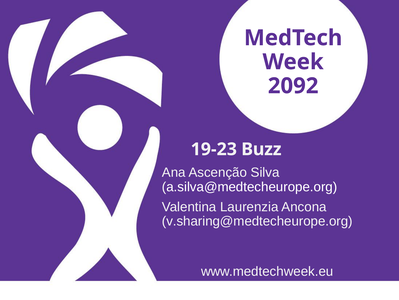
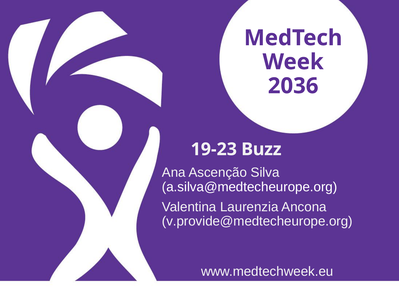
2092: 2092 -> 2036
v.sharing@medtecheurope.org: v.sharing@medtecheurope.org -> v.provide@medtecheurope.org
